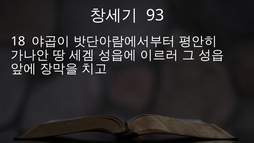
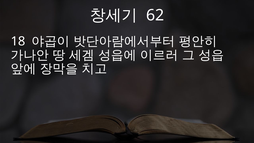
93: 93 -> 62
